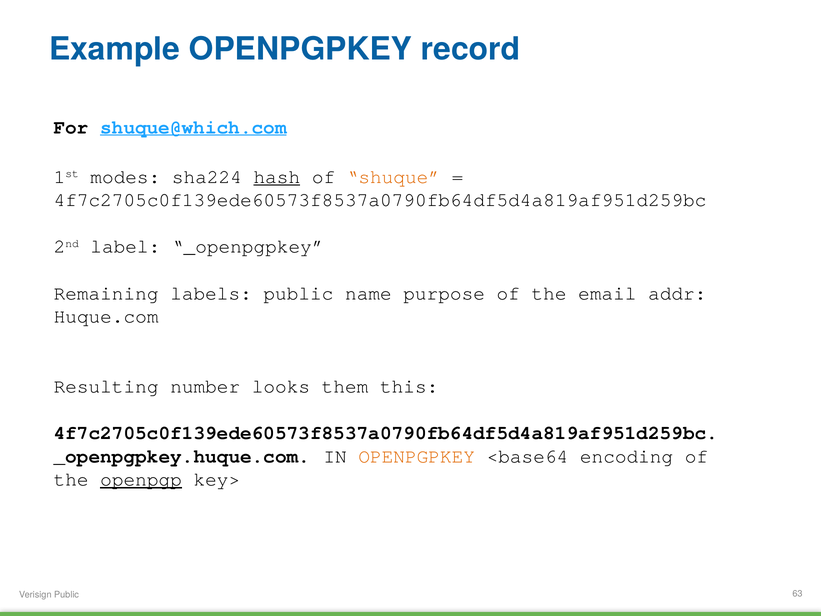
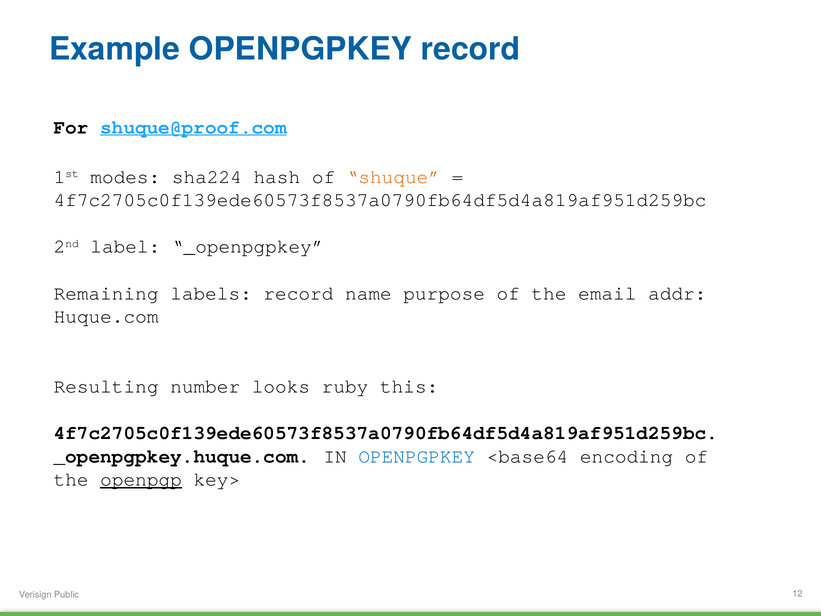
shuque@which.com: shuque@which.com -> shuque@proof.com
hash underline: present -> none
labels public: public -> record
them: them -> ruby
OPENPGPKEY at (417, 456) colour: orange -> blue
63: 63 -> 12
